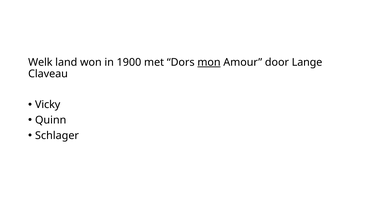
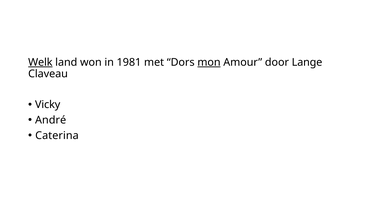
Welk underline: none -> present
1900: 1900 -> 1981
Quinn: Quinn -> André
Schlager: Schlager -> Caterina
